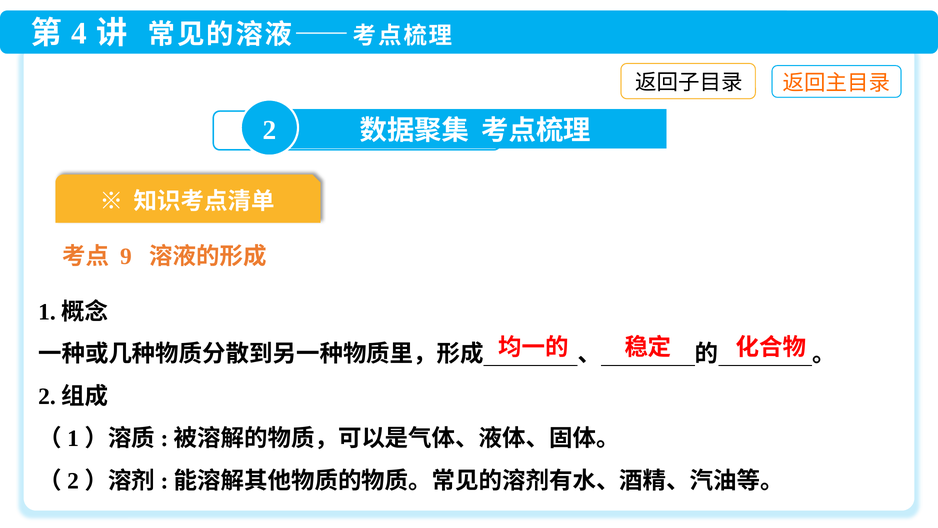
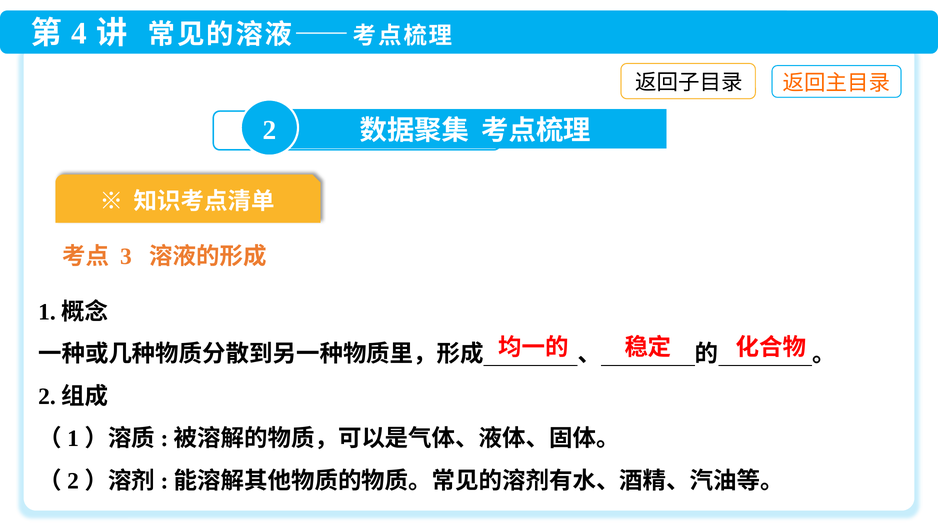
9: 9 -> 3
